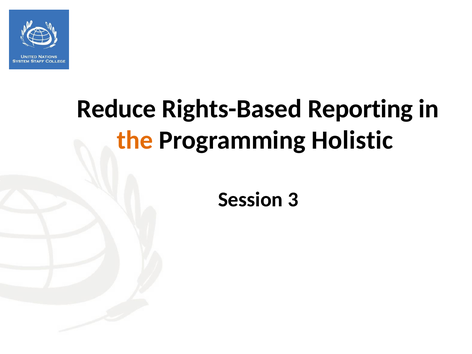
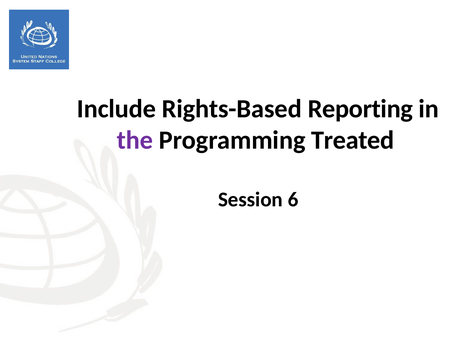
Reduce: Reduce -> Include
the colour: orange -> purple
Holistic: Holistic -> Treated
3: 3 -> 6
